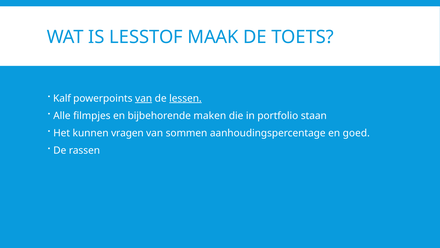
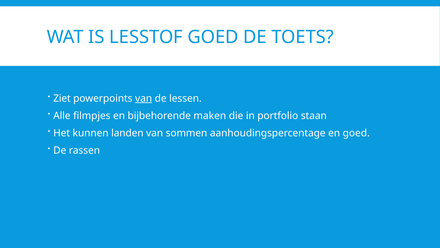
LESSTOF MAAK: MAAK -> GOED
Kalf: Kalf -> Ziet
lessen underline: present -> none
vragen: vragen -> landen
